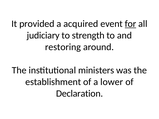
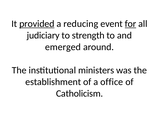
provided underline: none -> present
acquired: acquired -> reducing
restoring: restoring -> emerged
lower: lower -> office
Declaration: Declaration -> Catholicism
